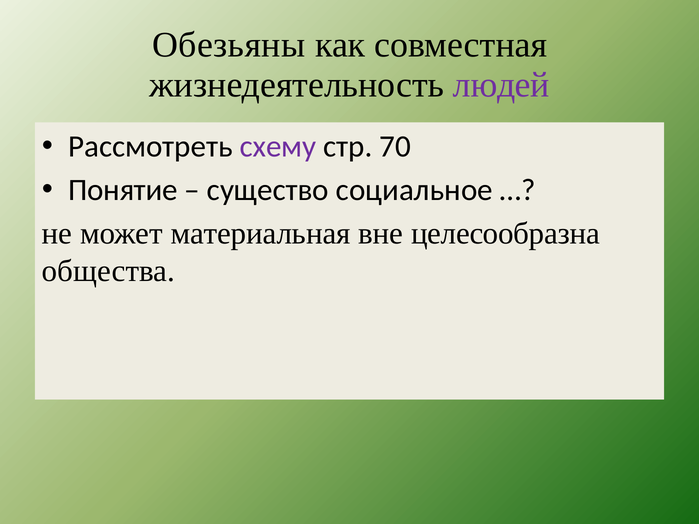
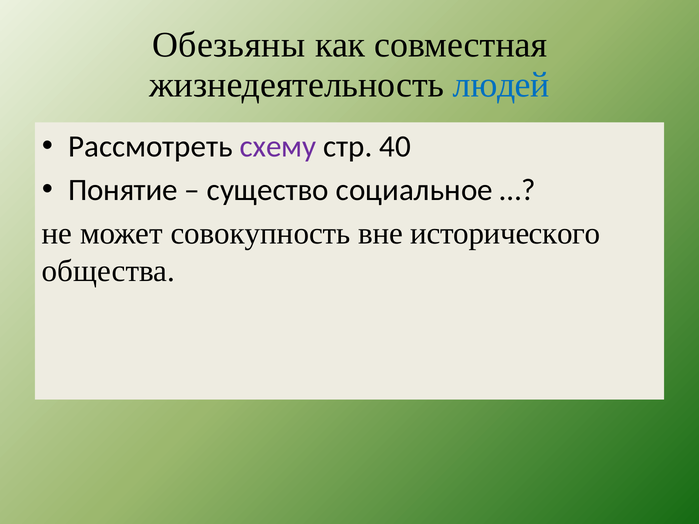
людей colour: purple -> blue
70: 70 -> 40
материальная: материальная -> совокупность
целесообразна: целесообразна -> исторического
